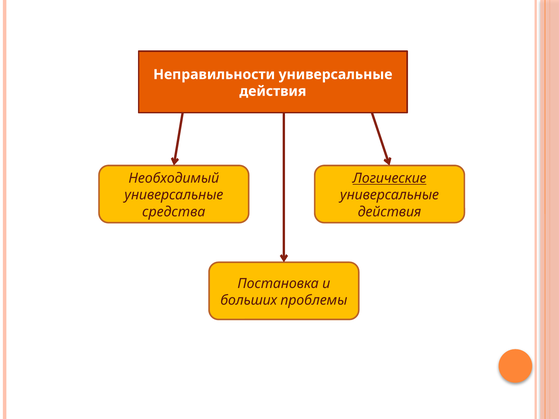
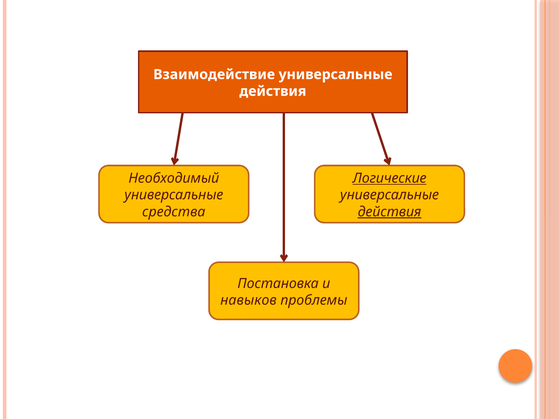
Неправильности: Неправильности -> Взаимодействие
действия at (389, 212) underline: none -> present
больших: больших -> навыков
